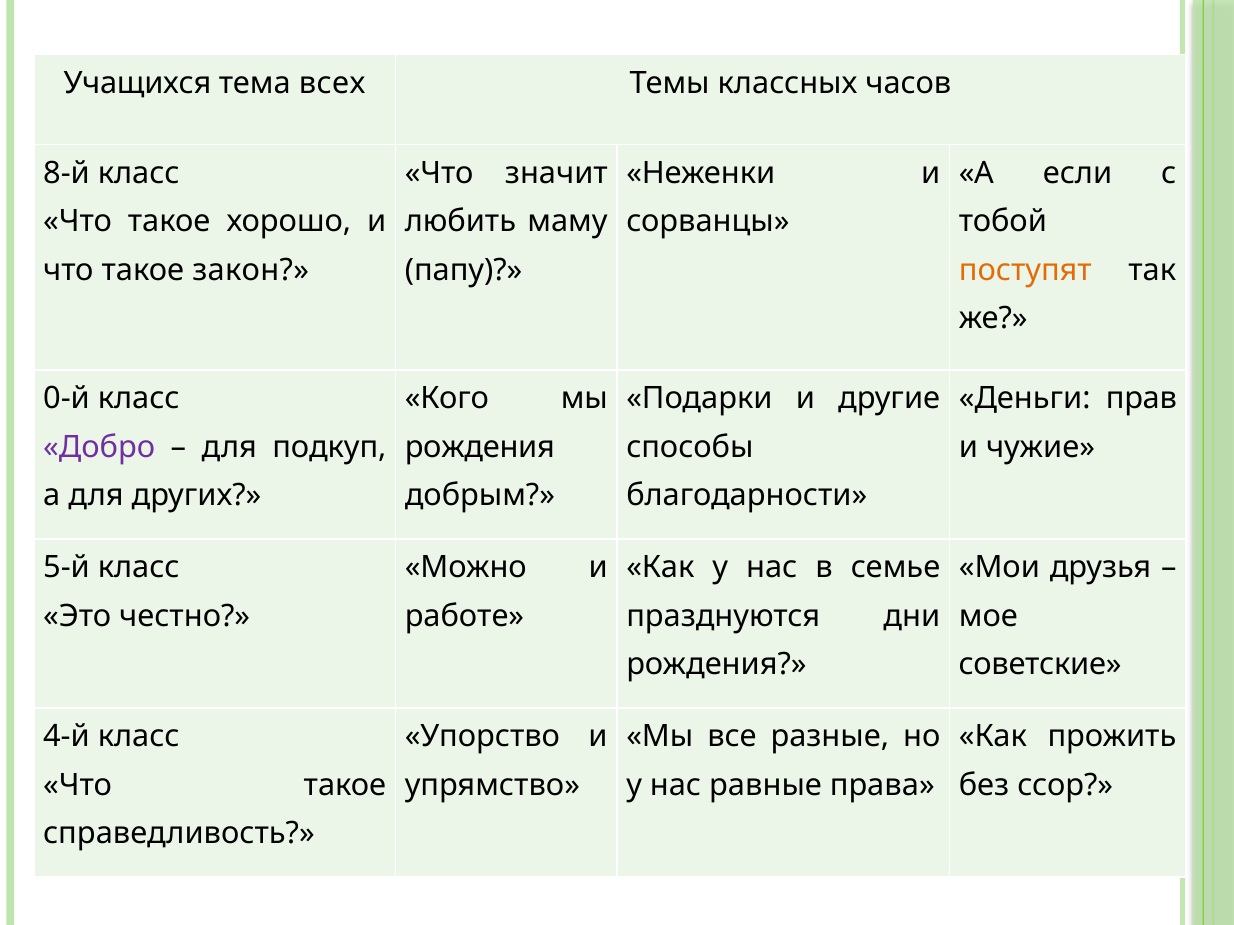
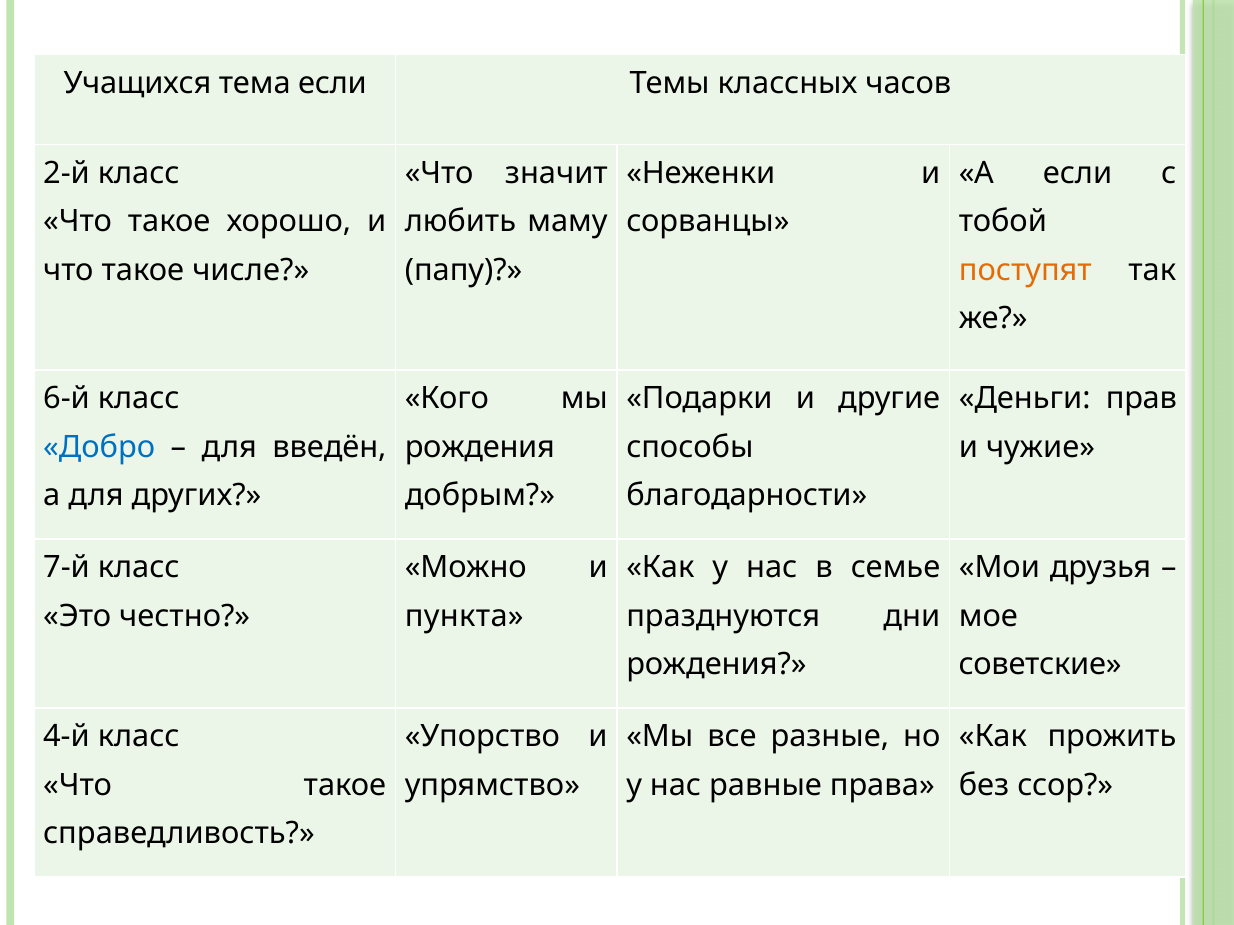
тема всех: всех -> если
8-й: 8-й -> 2-й
закон: закон -> числе
0-й: 0-й -> 6-й
Добро colour: purple -> blue
подкуп: подкуп -> введён
5-й: 5-й -> 7-й
работе: работе -> пункта
